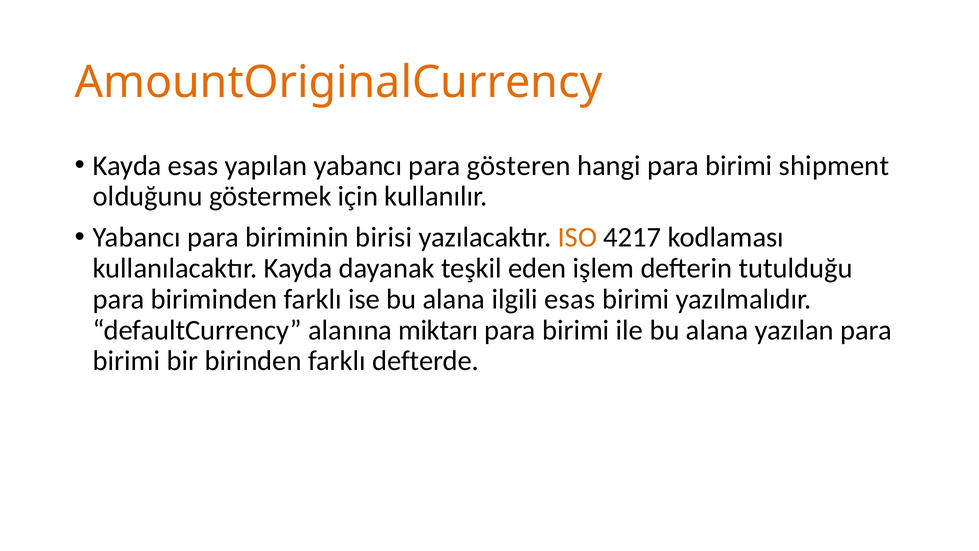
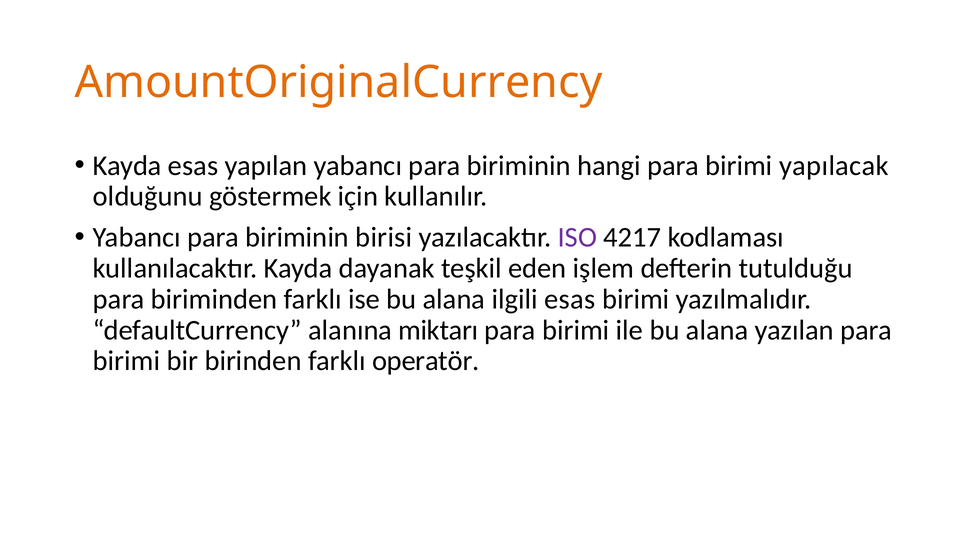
yapılan yabancı para gösteren: gösteren -> biriminin
shipment: shipment -> yapılacak
ISO colour: orange -> purple
defterde: defterde -> operatör
